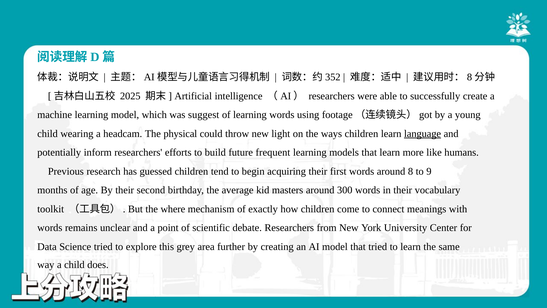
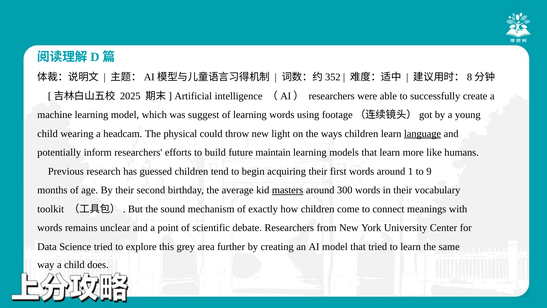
frequent: frequent -> maintain
8: 8 -> 1
masters underline: none -> present
where: where -> sound
